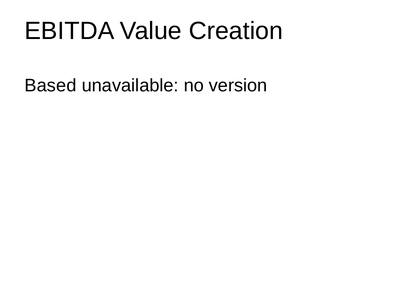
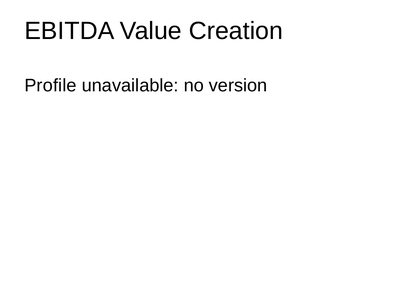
Based: Based -> Profile
